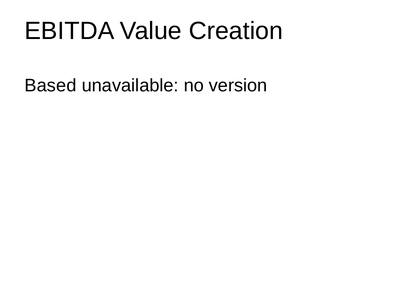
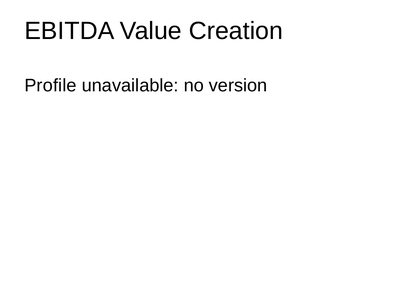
Based: Based -> Profile
